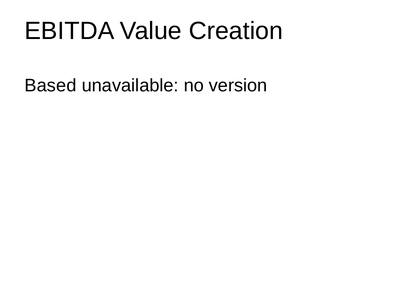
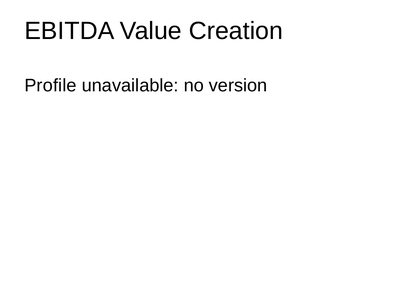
Based: Based -> Profile
